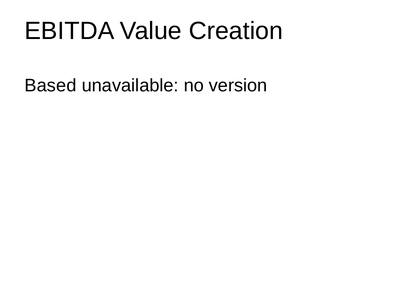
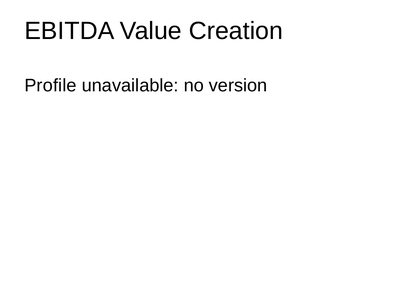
Based: Based -> Profile
